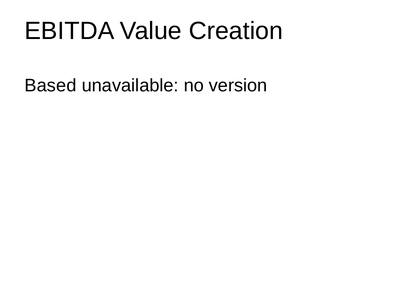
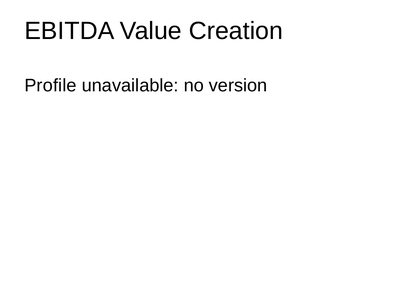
Based: Based -> Profile
